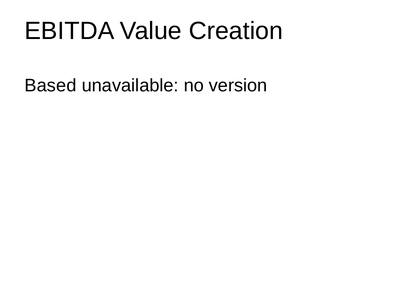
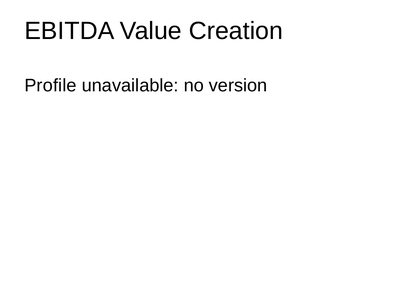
Based: Based -> Profile
